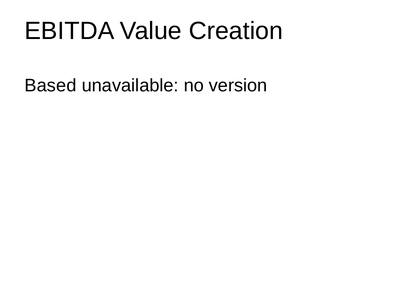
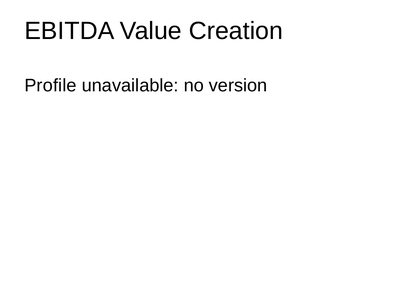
Based: Based -> Profile
